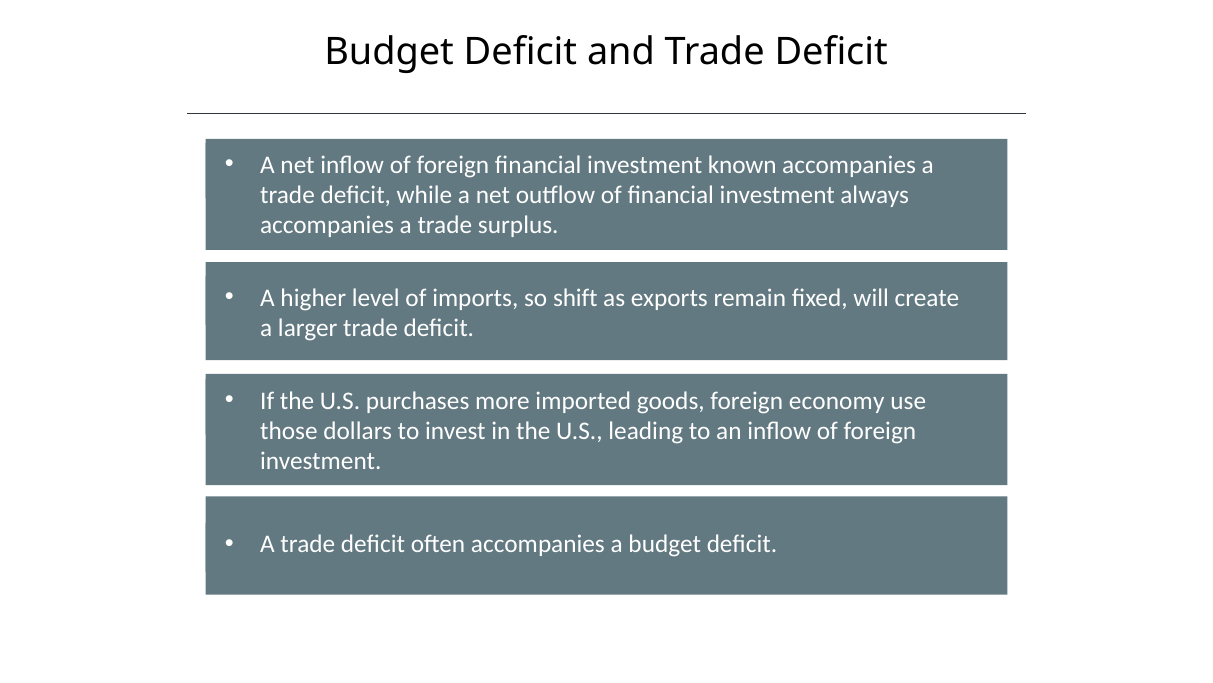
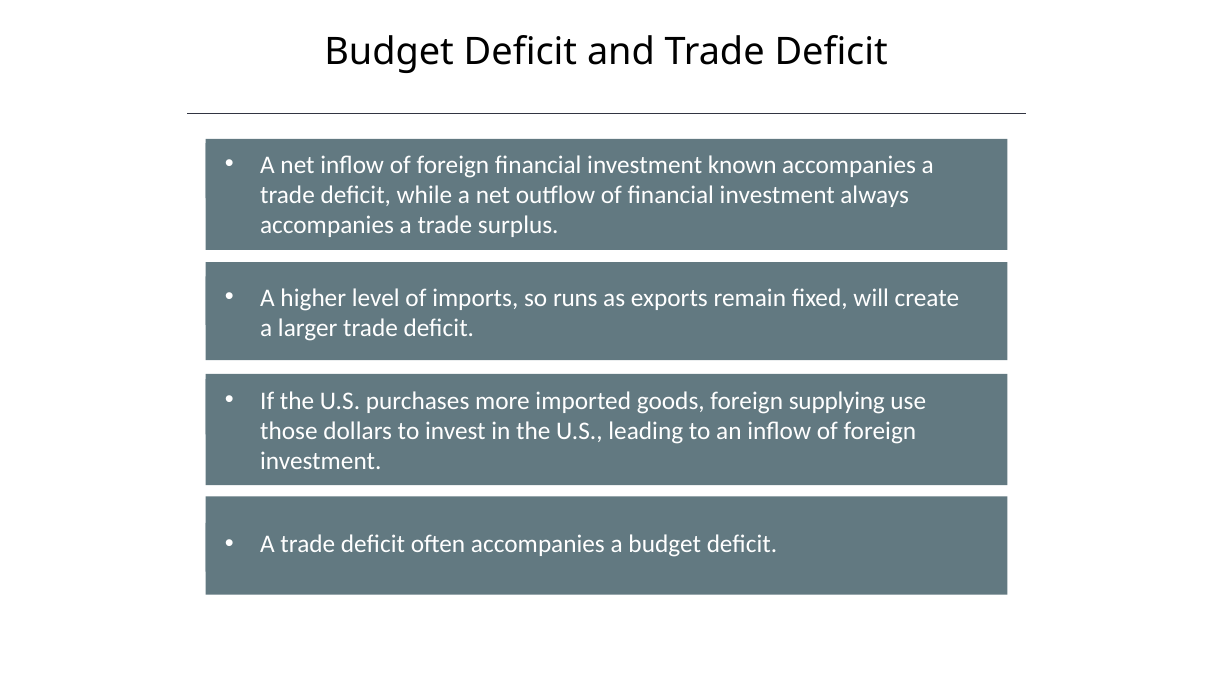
shift: shift -> runs
economy: economy -> supplying
